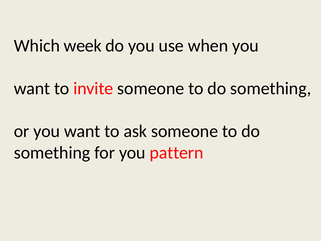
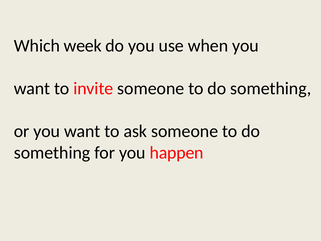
pattern: pattern -> happen
